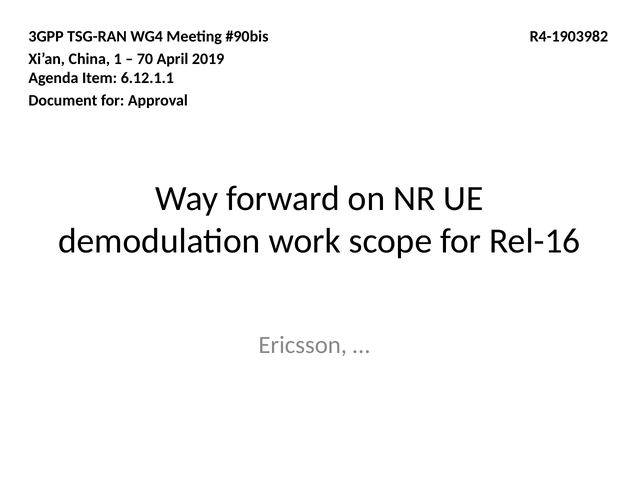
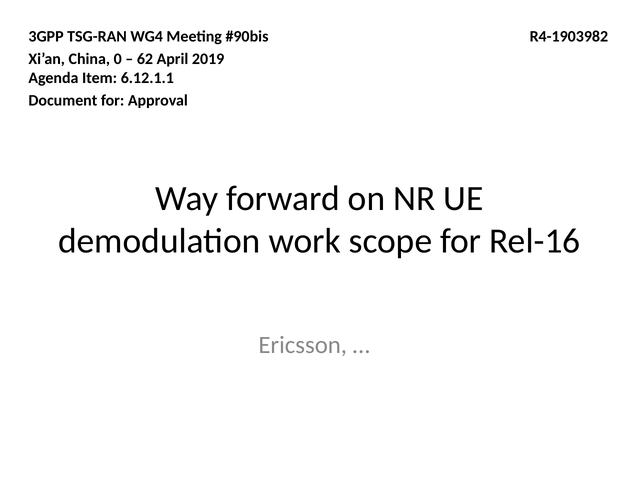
1: 1 -> 0
70: 70 -> 62
